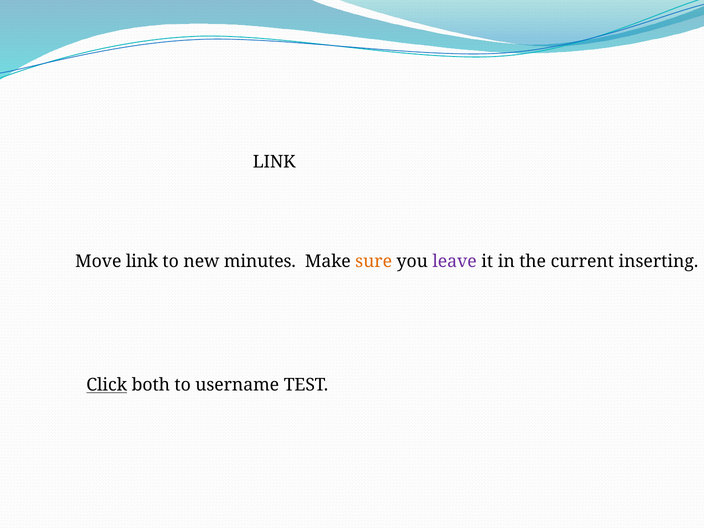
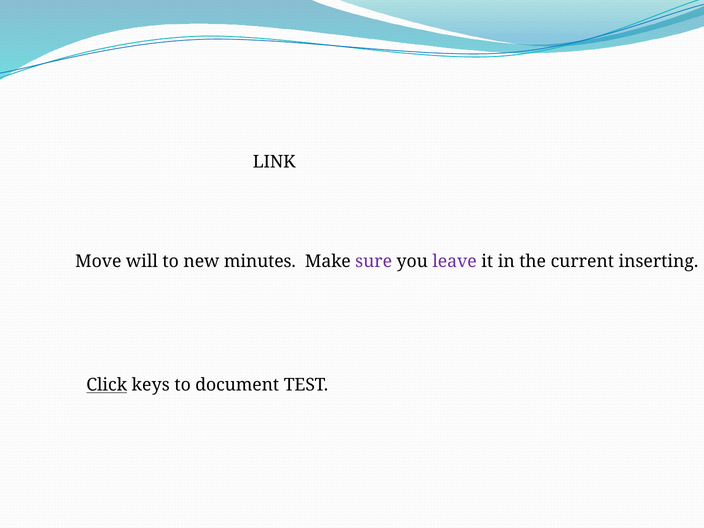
Move link: link -> will
sure colour: orange -> purple
both: both -> keys
username: username -> document
